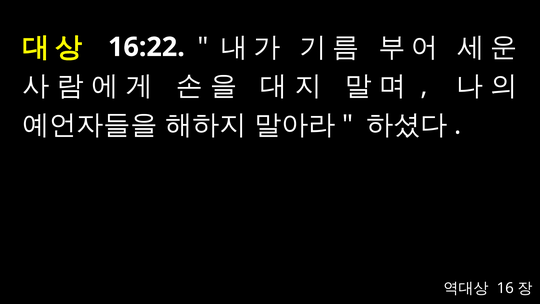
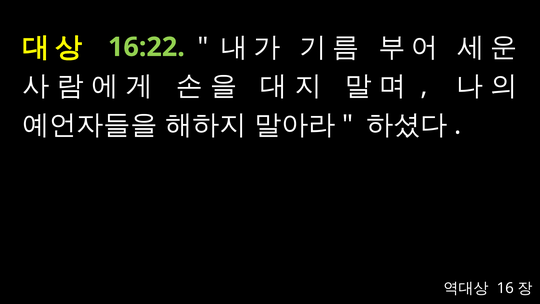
16:22 colour: white -> light green
